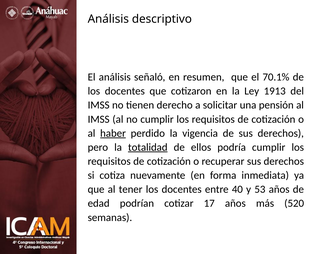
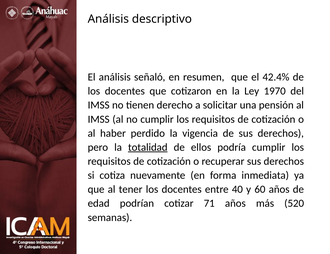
70.1%: 70.1% -> 42.4%
1913: 1913 -> 1970
haber underline: present -> none
53: 53 -> 60
17: 17 -> 71
